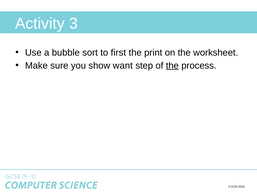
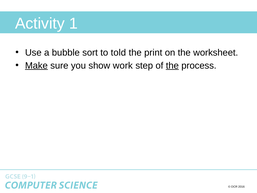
3: 3 -> 1
first: first -> told
Make underline: none -> present
want: want -> work
